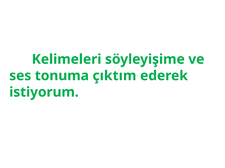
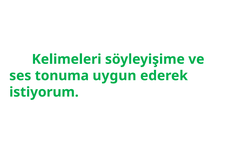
çıktım: çıktım -> uygun
